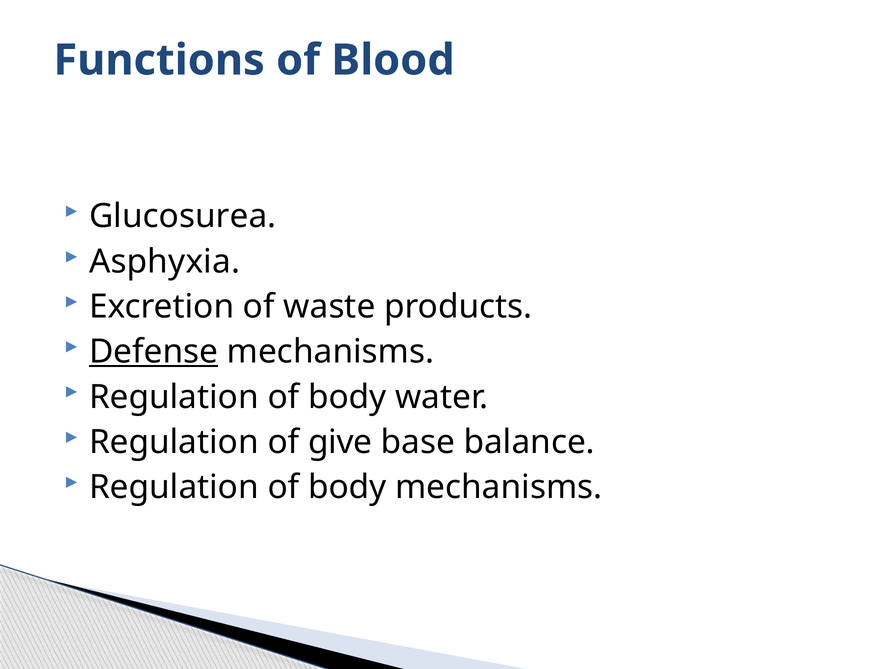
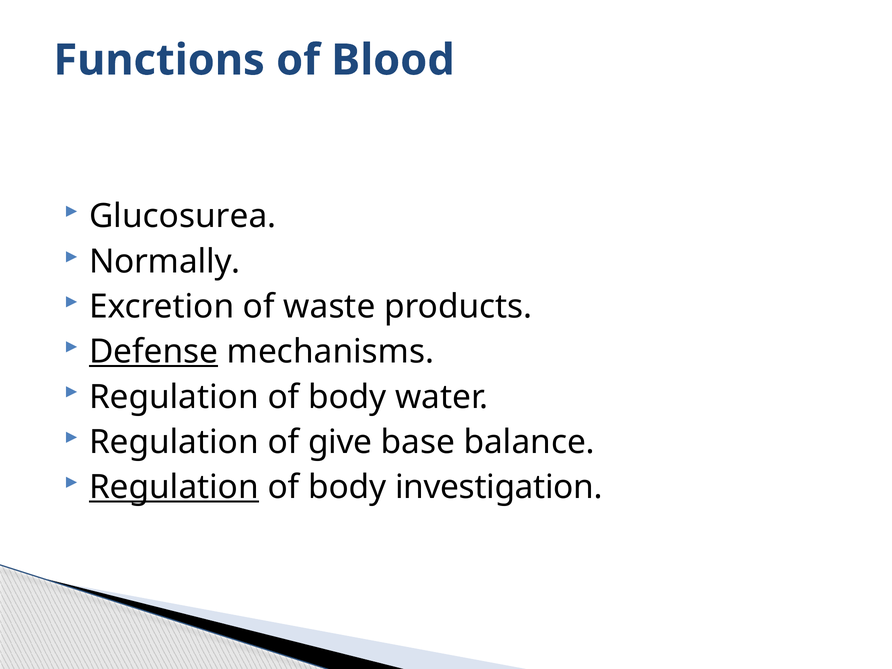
Asphyxia: Asphyxia -> Normally
Regulation at (174, 487) underline: none -> present
body mechanisms: mechanisms -> investigation
